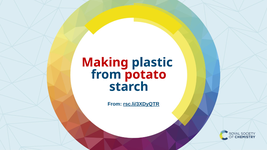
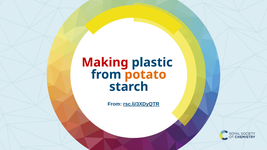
potato colour: red -> orange
